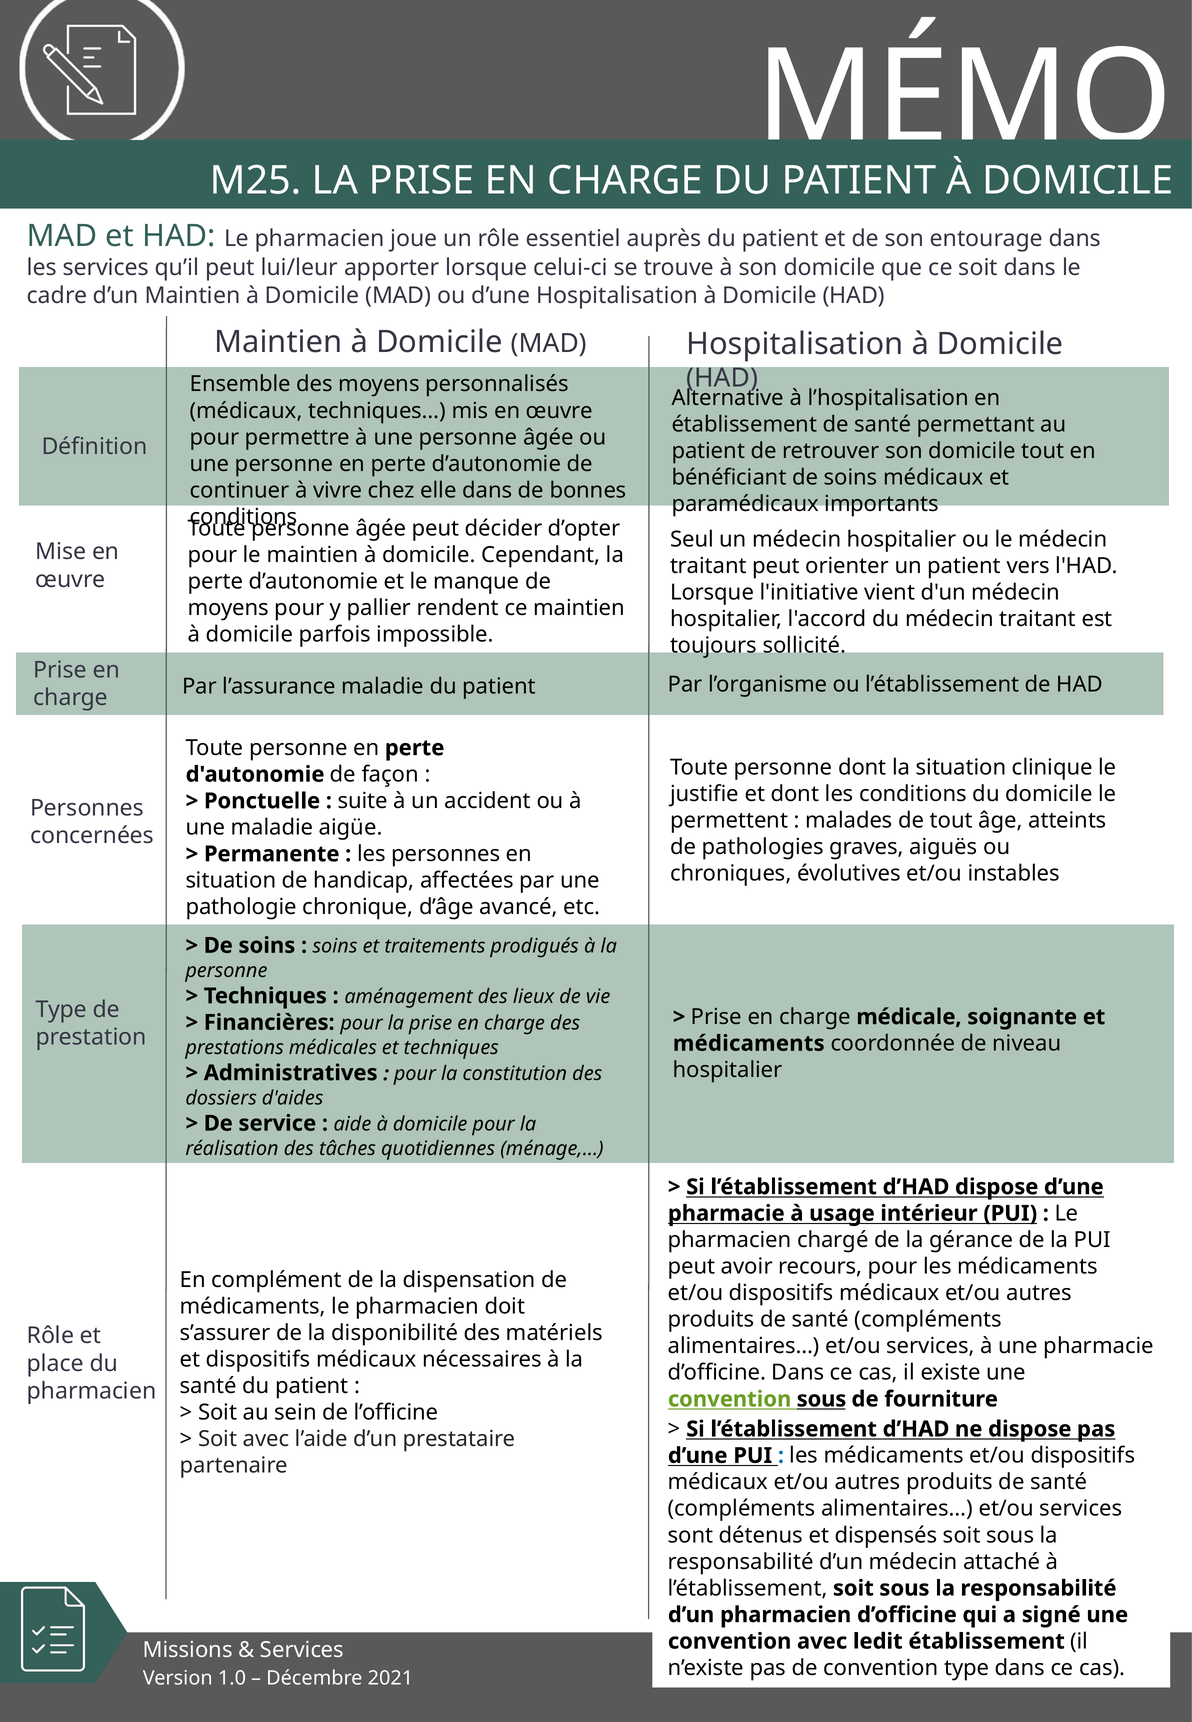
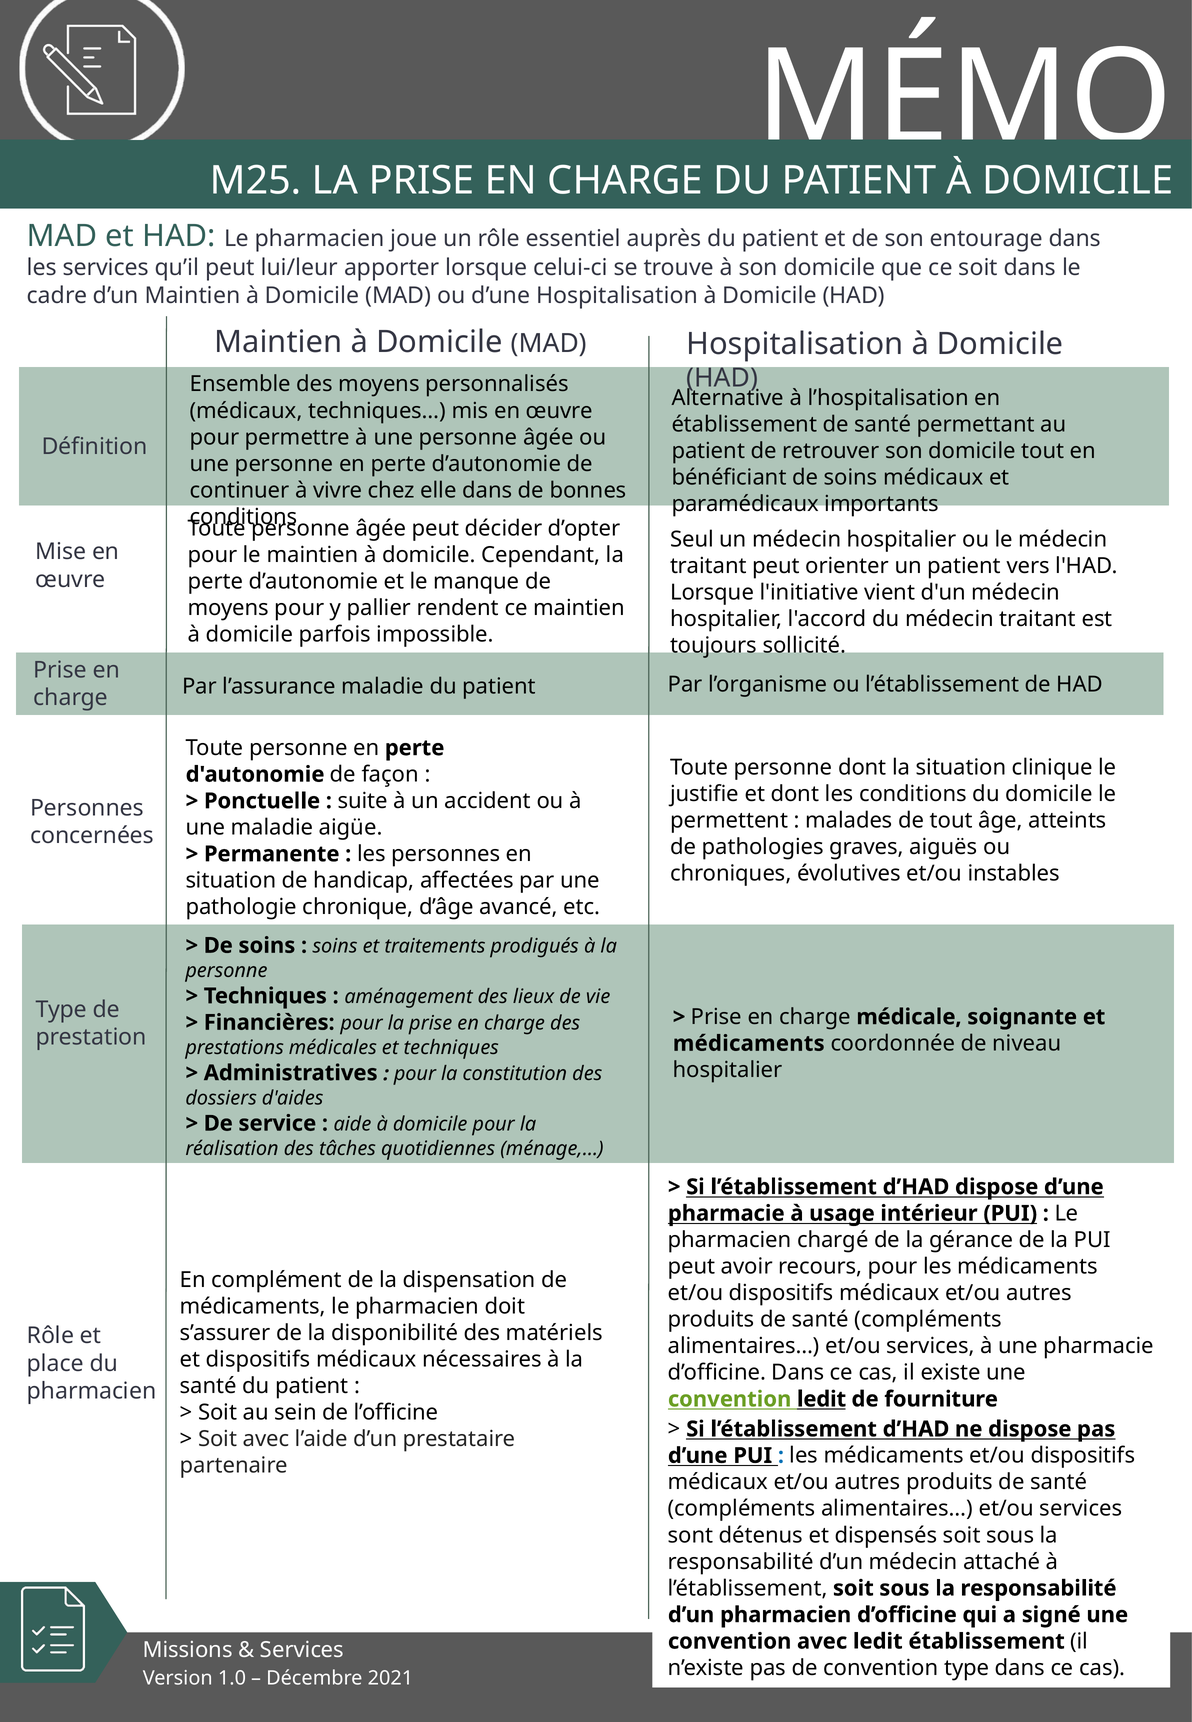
convention sous: sous -> ledit
